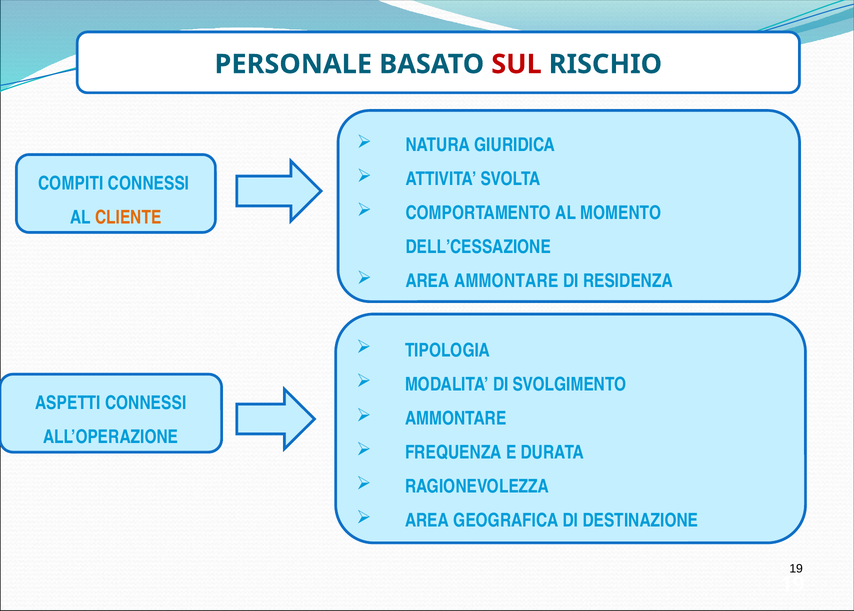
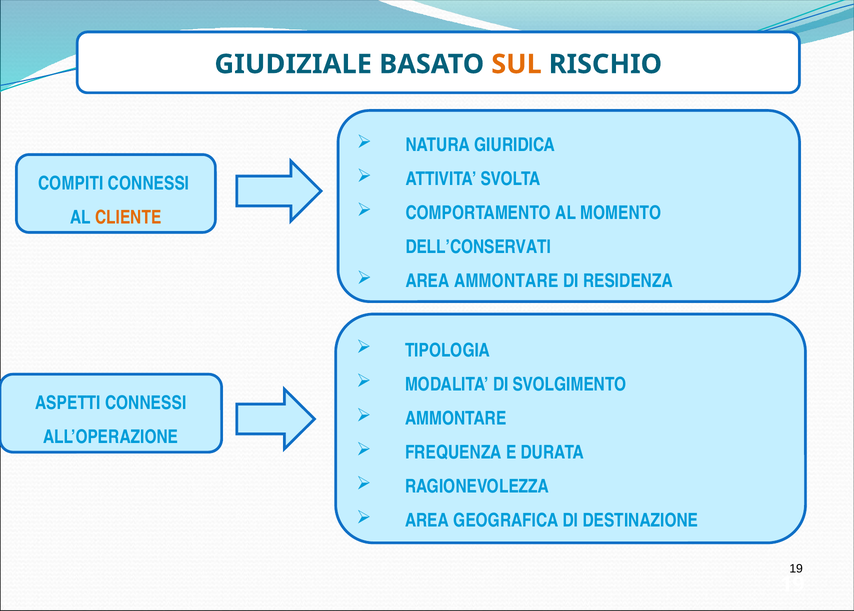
PERSONALE: PERSONALE -> GIUDIZIALE
SUL colour: red -> orange
DELL’CESSAZIONE: DELL’CESSAZIONE -> DELL’CONSERVATI
